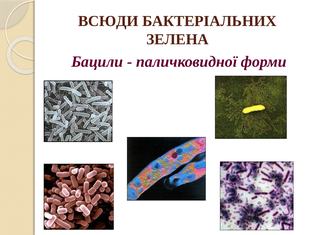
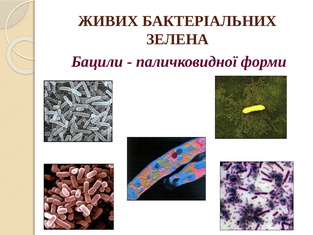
ВСЮДИ: ВСЮДИ -> ЖИВИХ
